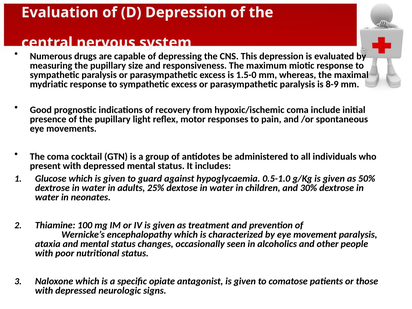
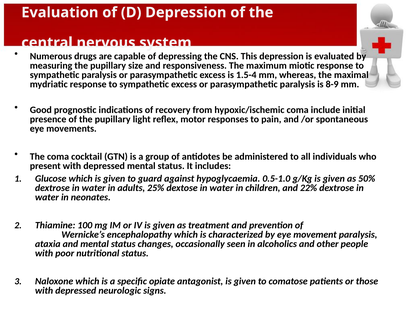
1.5-0: 1.5-0 -> 1.5-4
30%: 30% -> 22%
